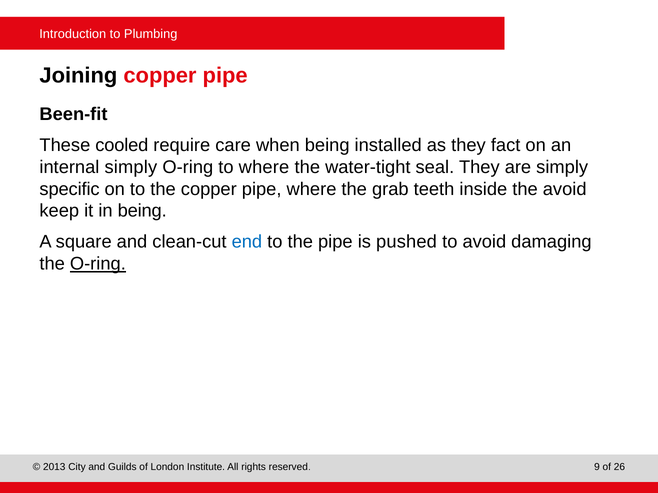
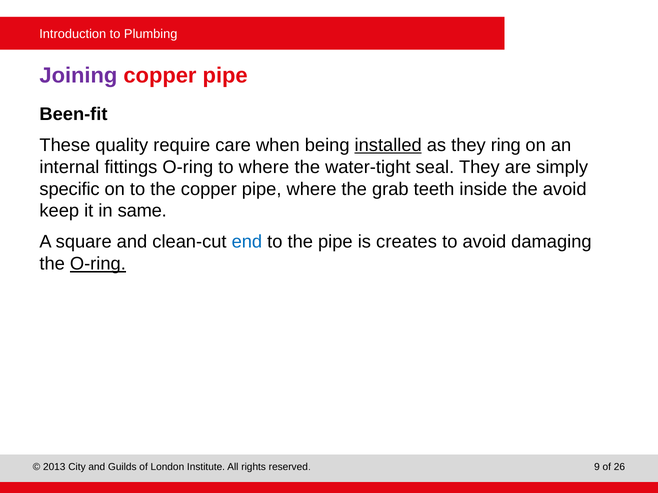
Joining colour: black -> purple
cooled: cooled -> quality
installed underline: none -> present
fact: fact -> ring
internal simply: simply -> fittings
in being: being -> same
pushed: pushed -> creates
